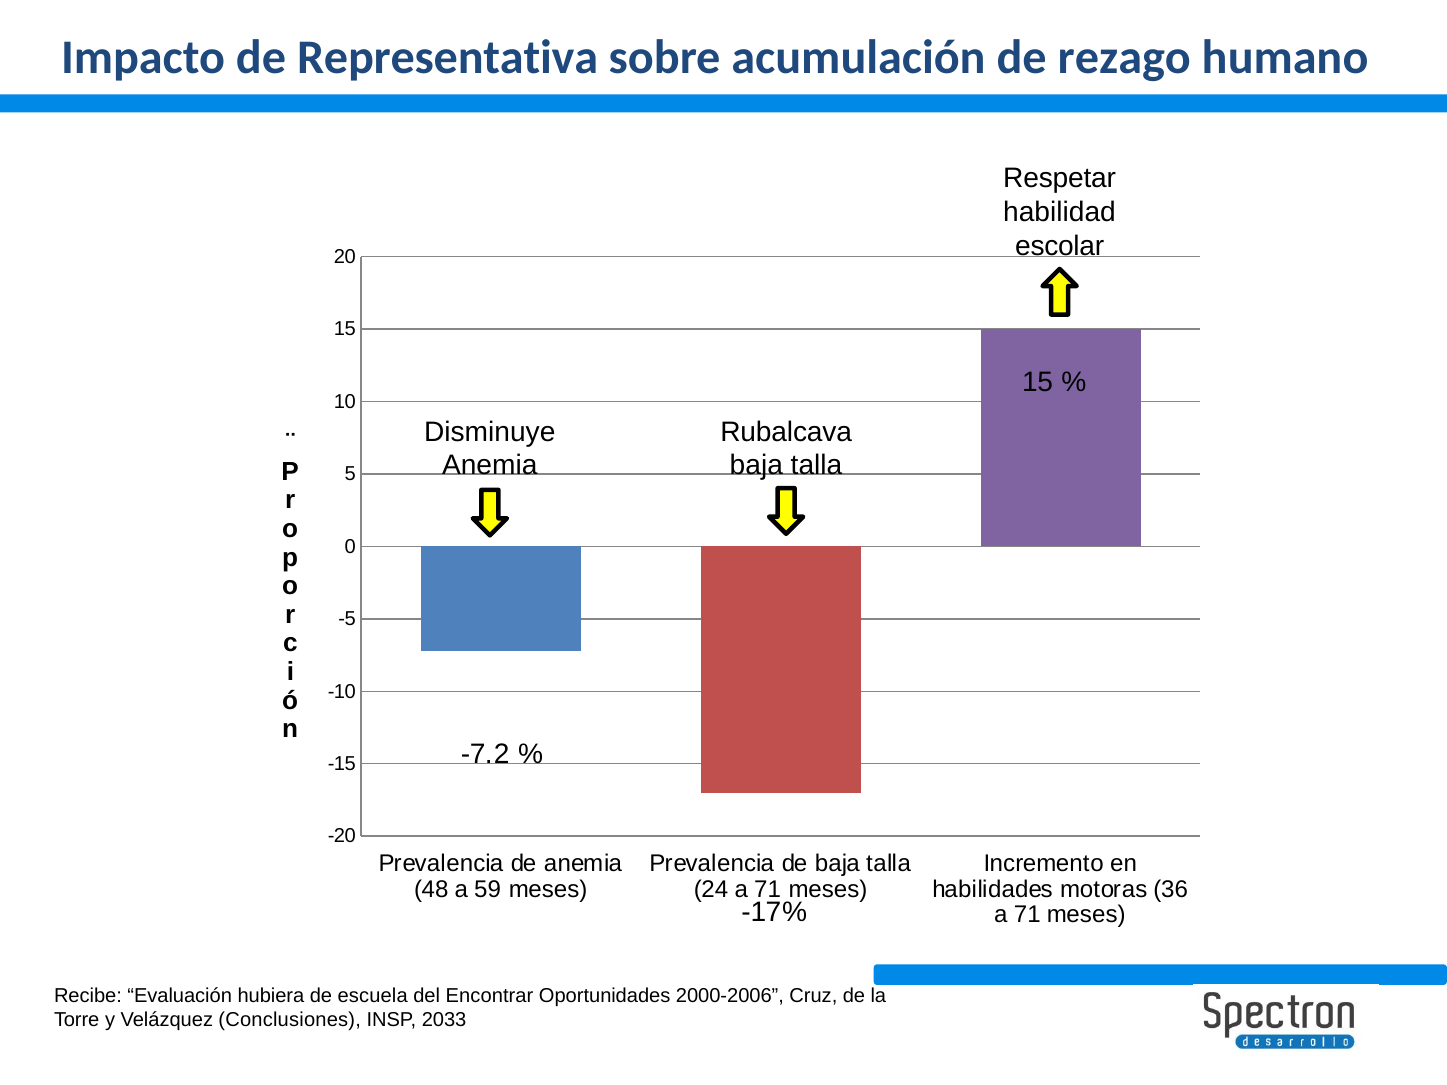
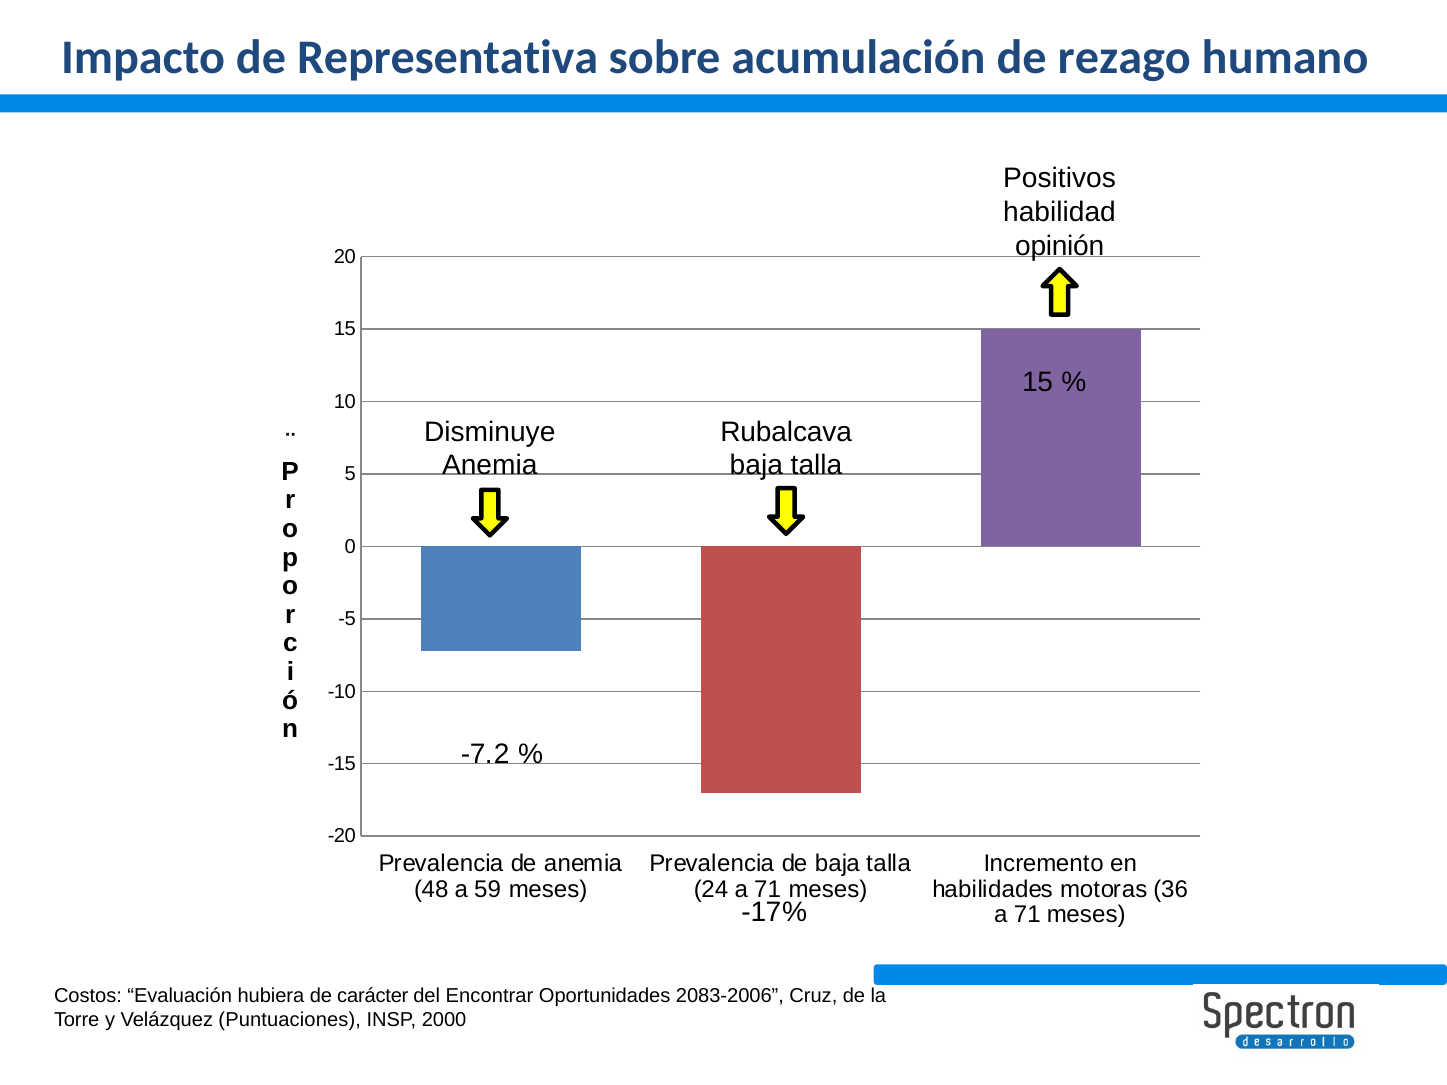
Respetar: Respetar -> Positivos
escolar: escolar -> opinión
Recibe: Recibe -> Costos
escuela: escuela -> carácter
2000-2006: 2000-2006 -> 2083-2006
Conclusiones: Conclusiones -> Puntuaciones
2033: 2033 -> 2000
